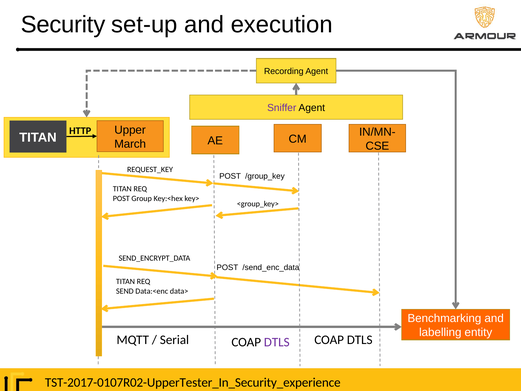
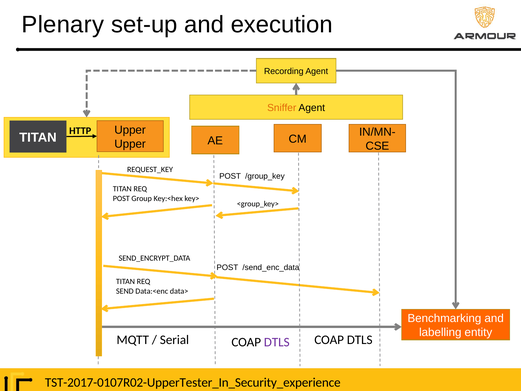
Security: Security -> Plenary
Sniffer colour: purple -> orange
March at (130, 144): March -> Upper
